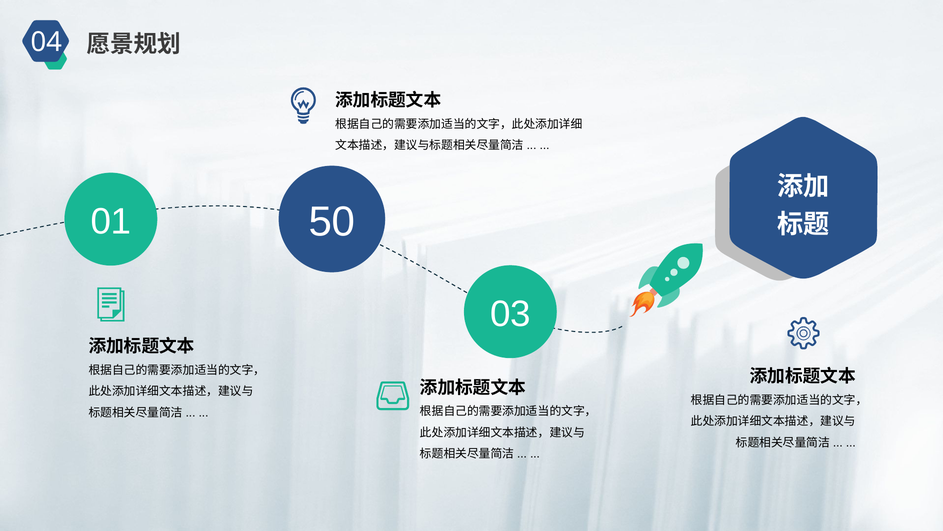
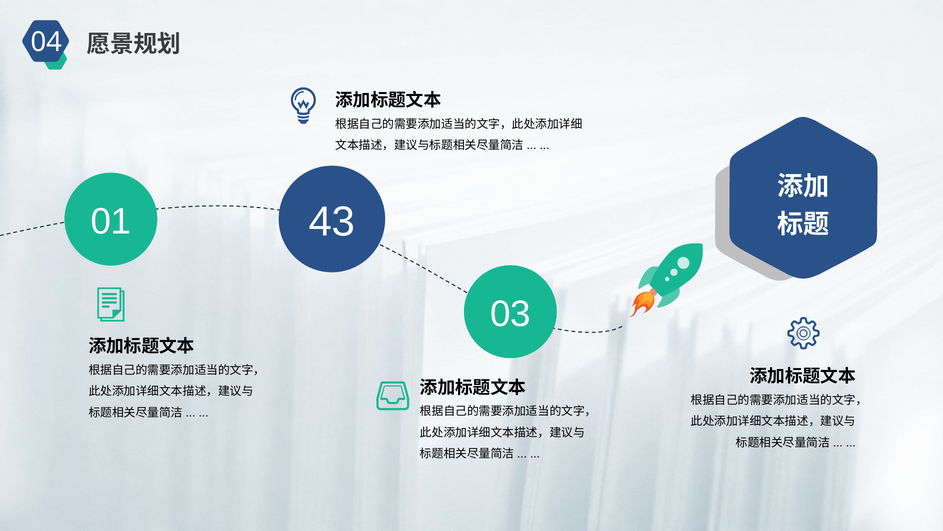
50: 50 -> 43
